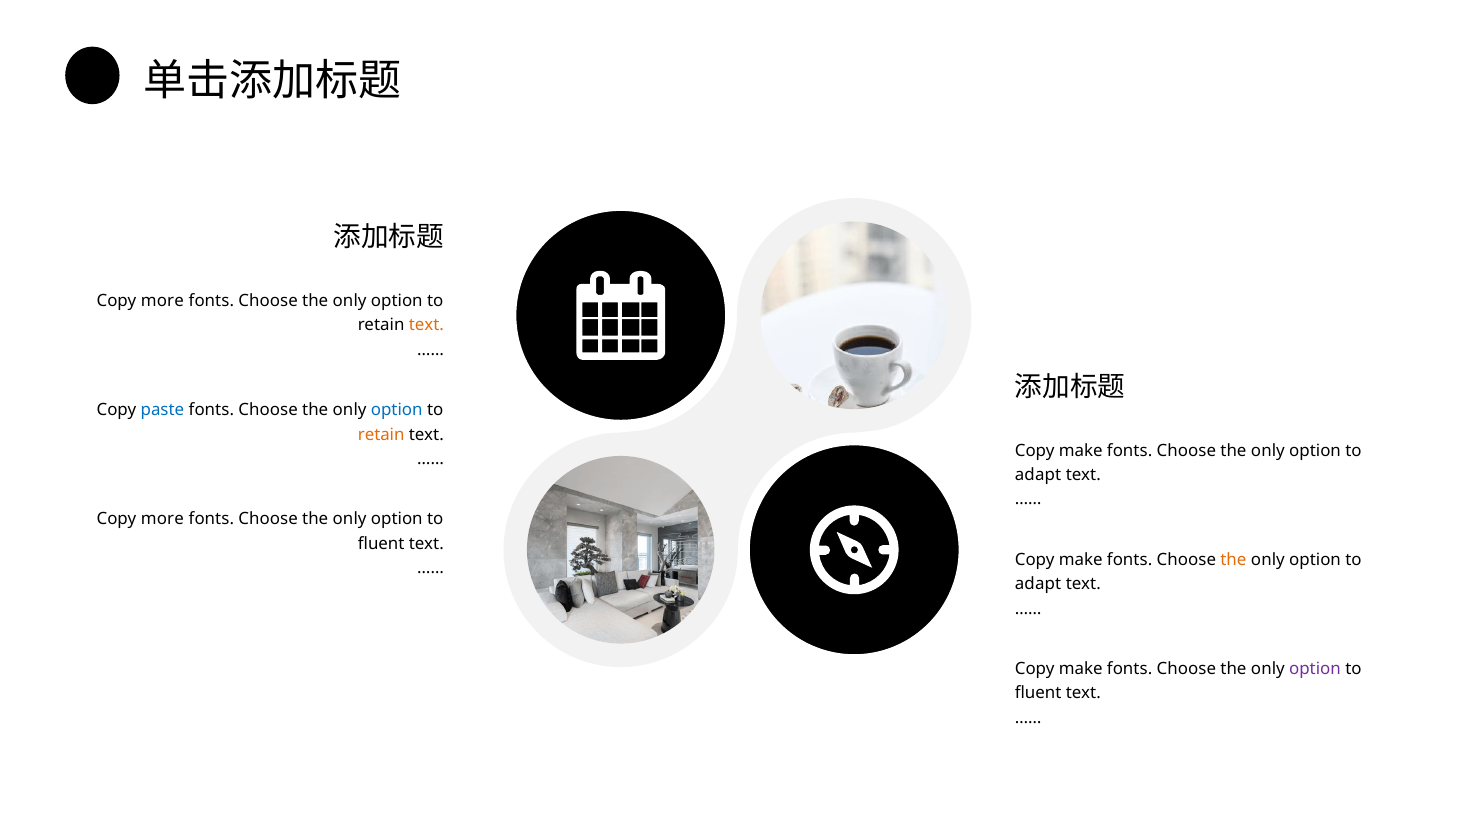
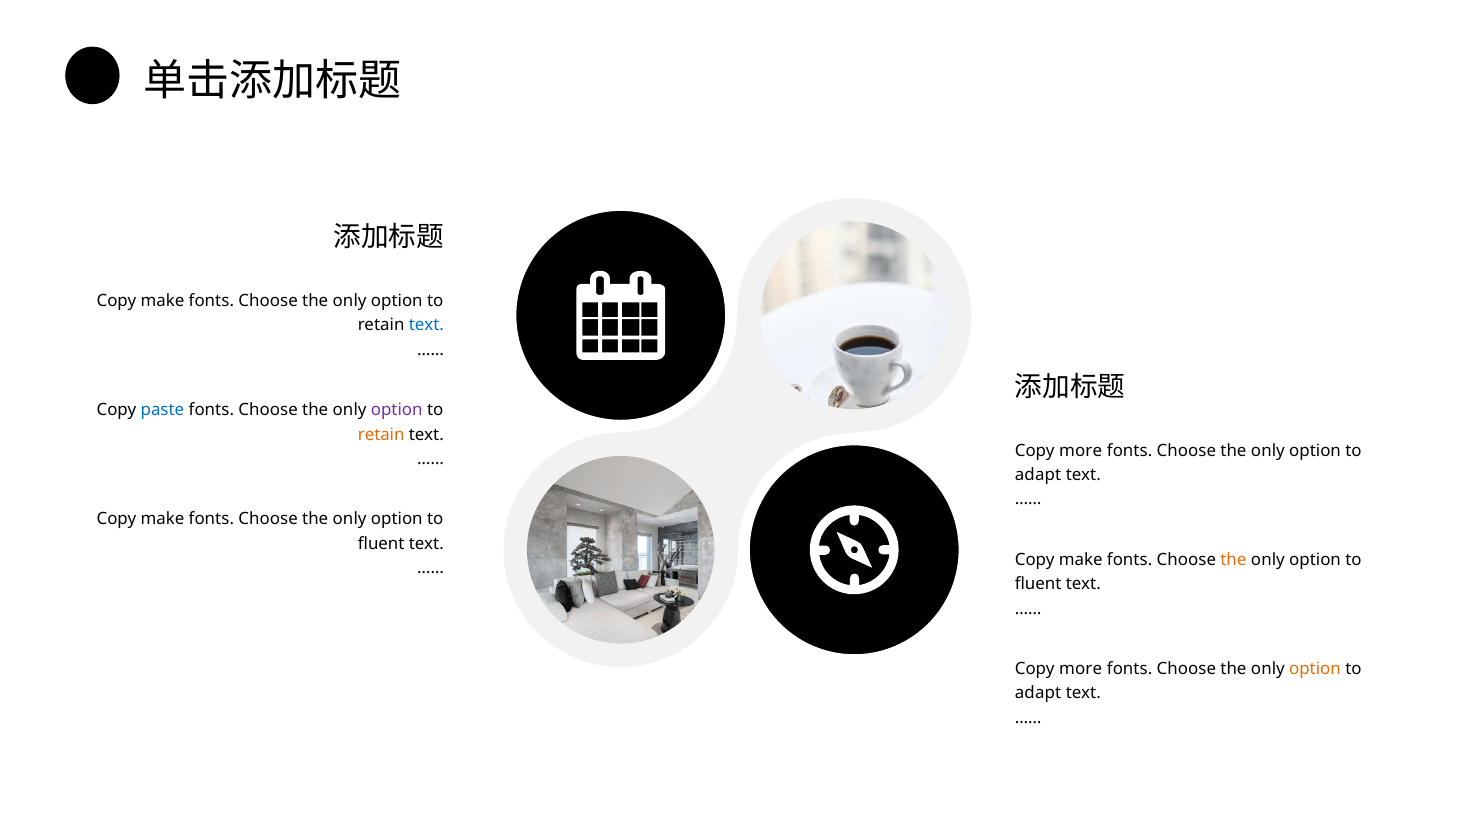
more at (162, 301): more -> make
text at (426, 325) colour: orange -> blue
option at (397, 410) colour: blue -> purple
make at (1081, 450): make -> more
more at (162, 519): more -> make
adapt at (1038, 584): adapt -> fluent
make at (1081, 669): make -> more
option at (1315, 669) colour: purple -> orange
fluent at (1038, 693): fluent -> adapt
